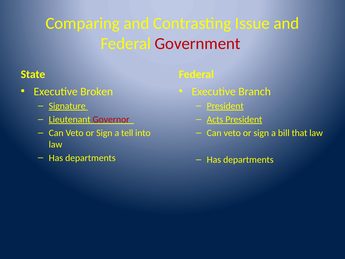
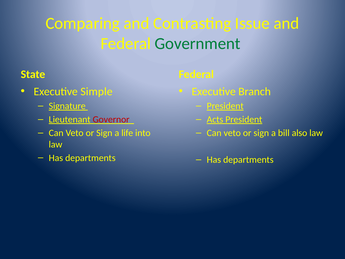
Government colour: red -> green
Broken: Broken -> Simple
tell: tell -> life
that: that -> also
